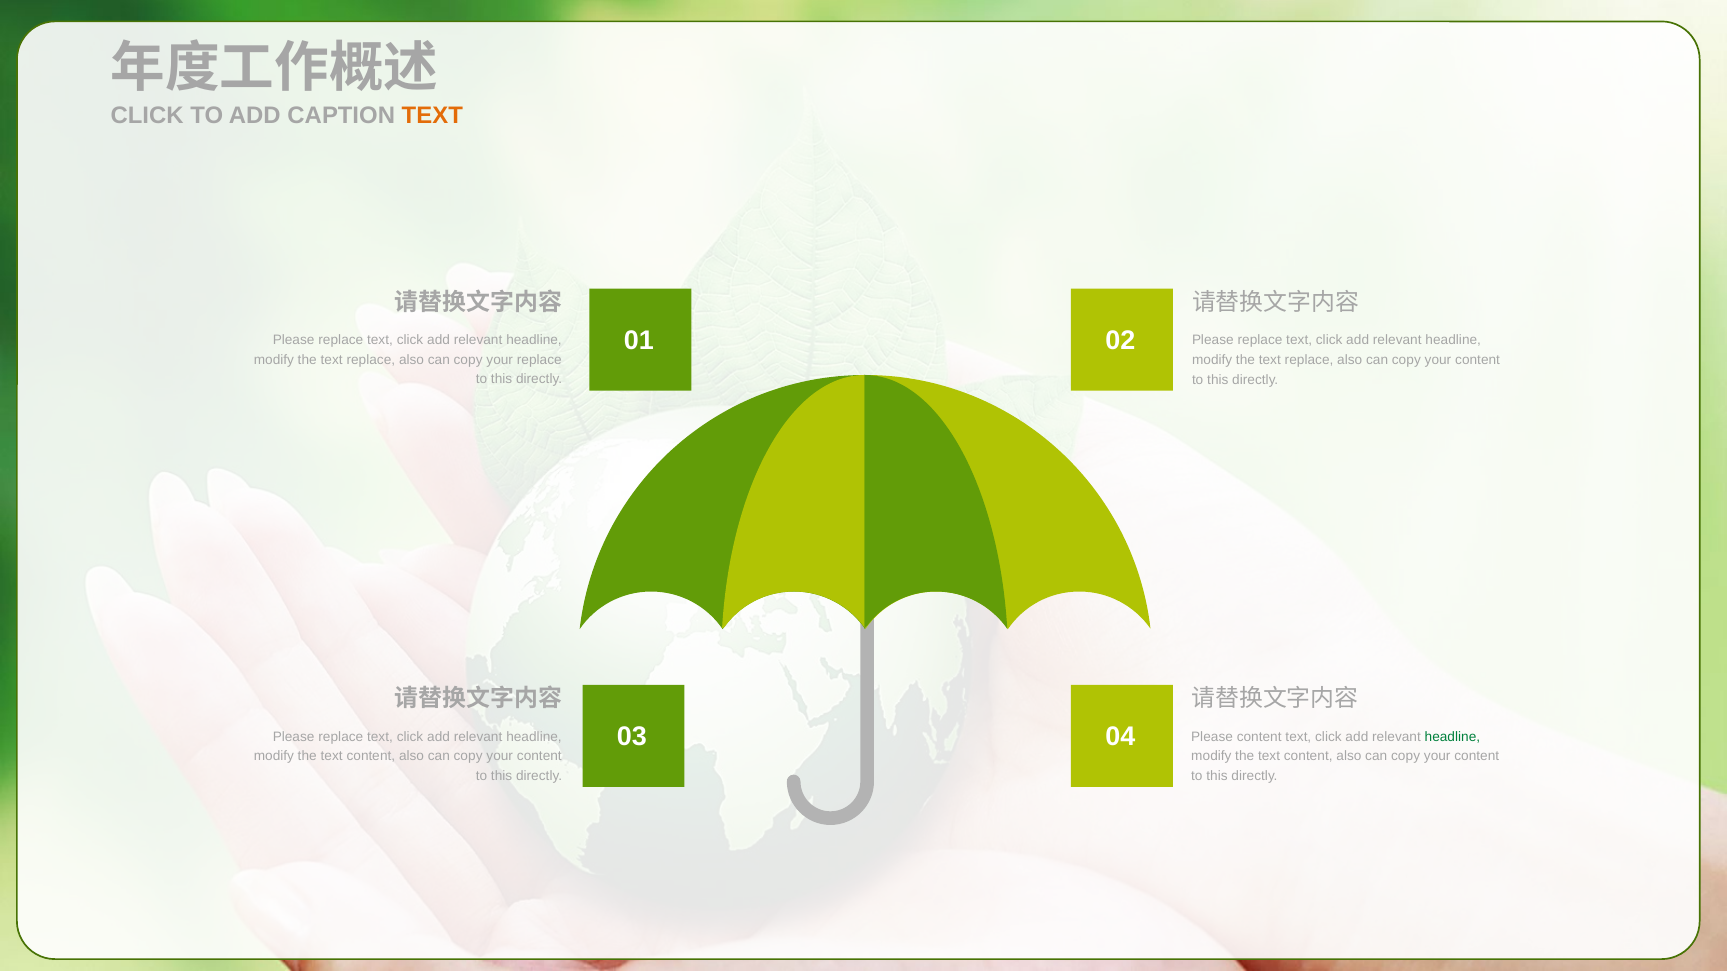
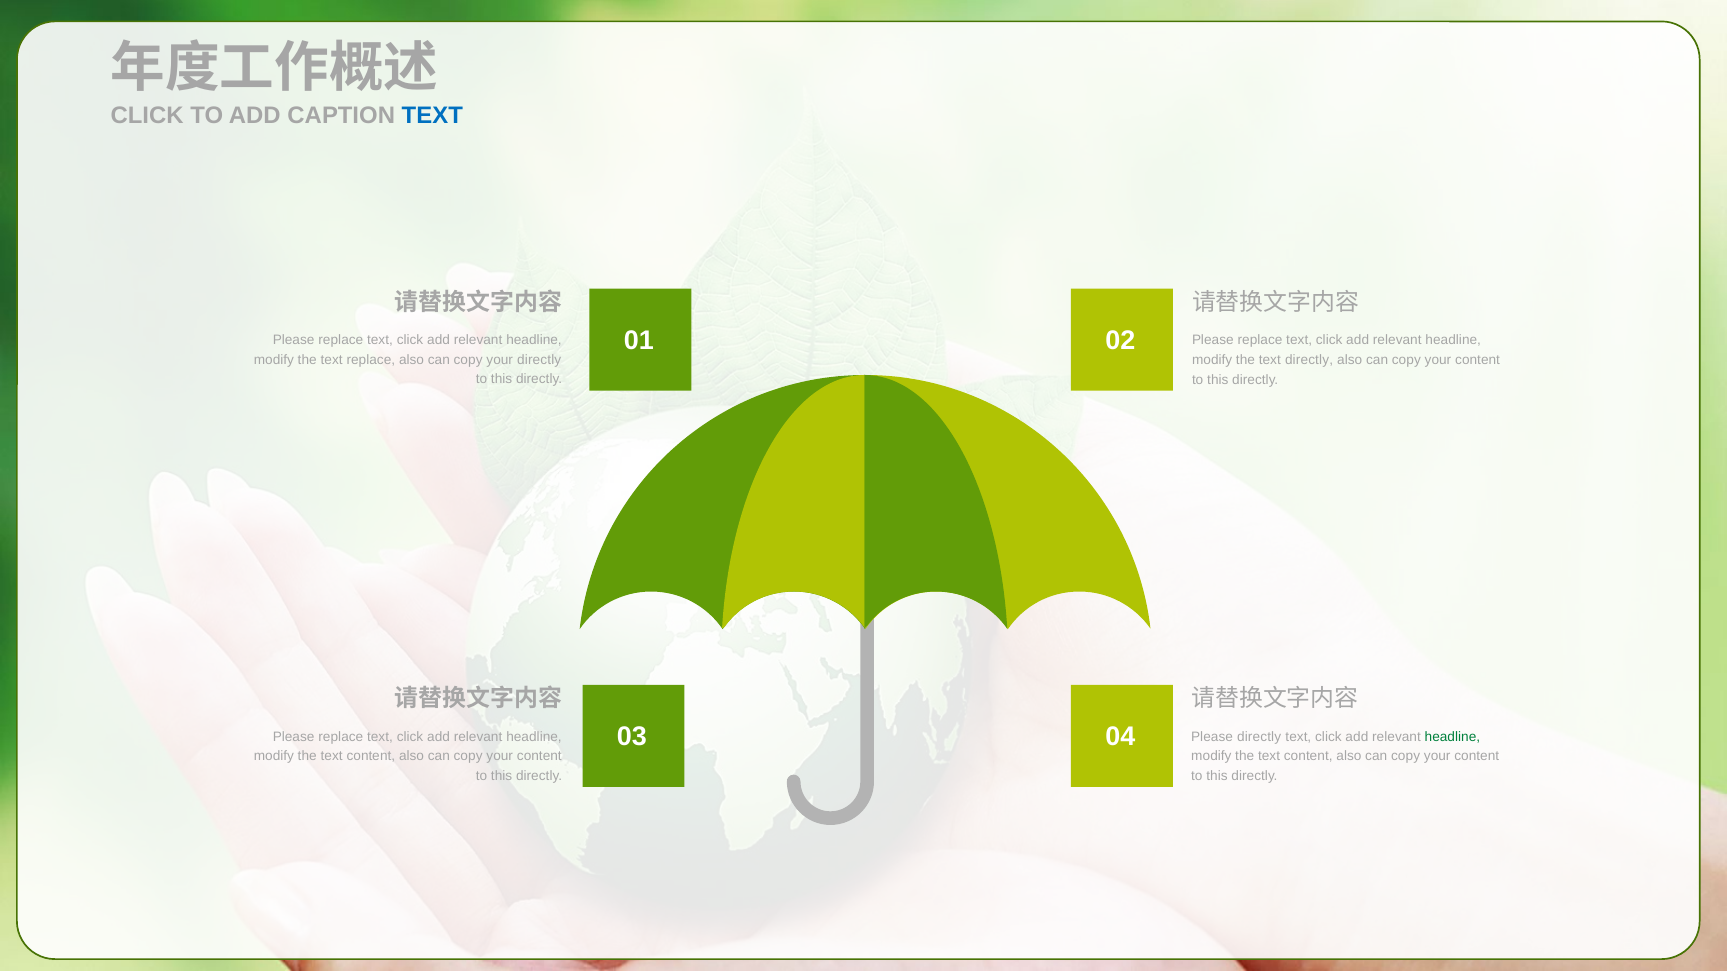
TEXT at (432, 116) colour: orange -> blue
your replace: replace -> directly
replace at (1309, 360): replace -> directly
Please content: content -> directly
